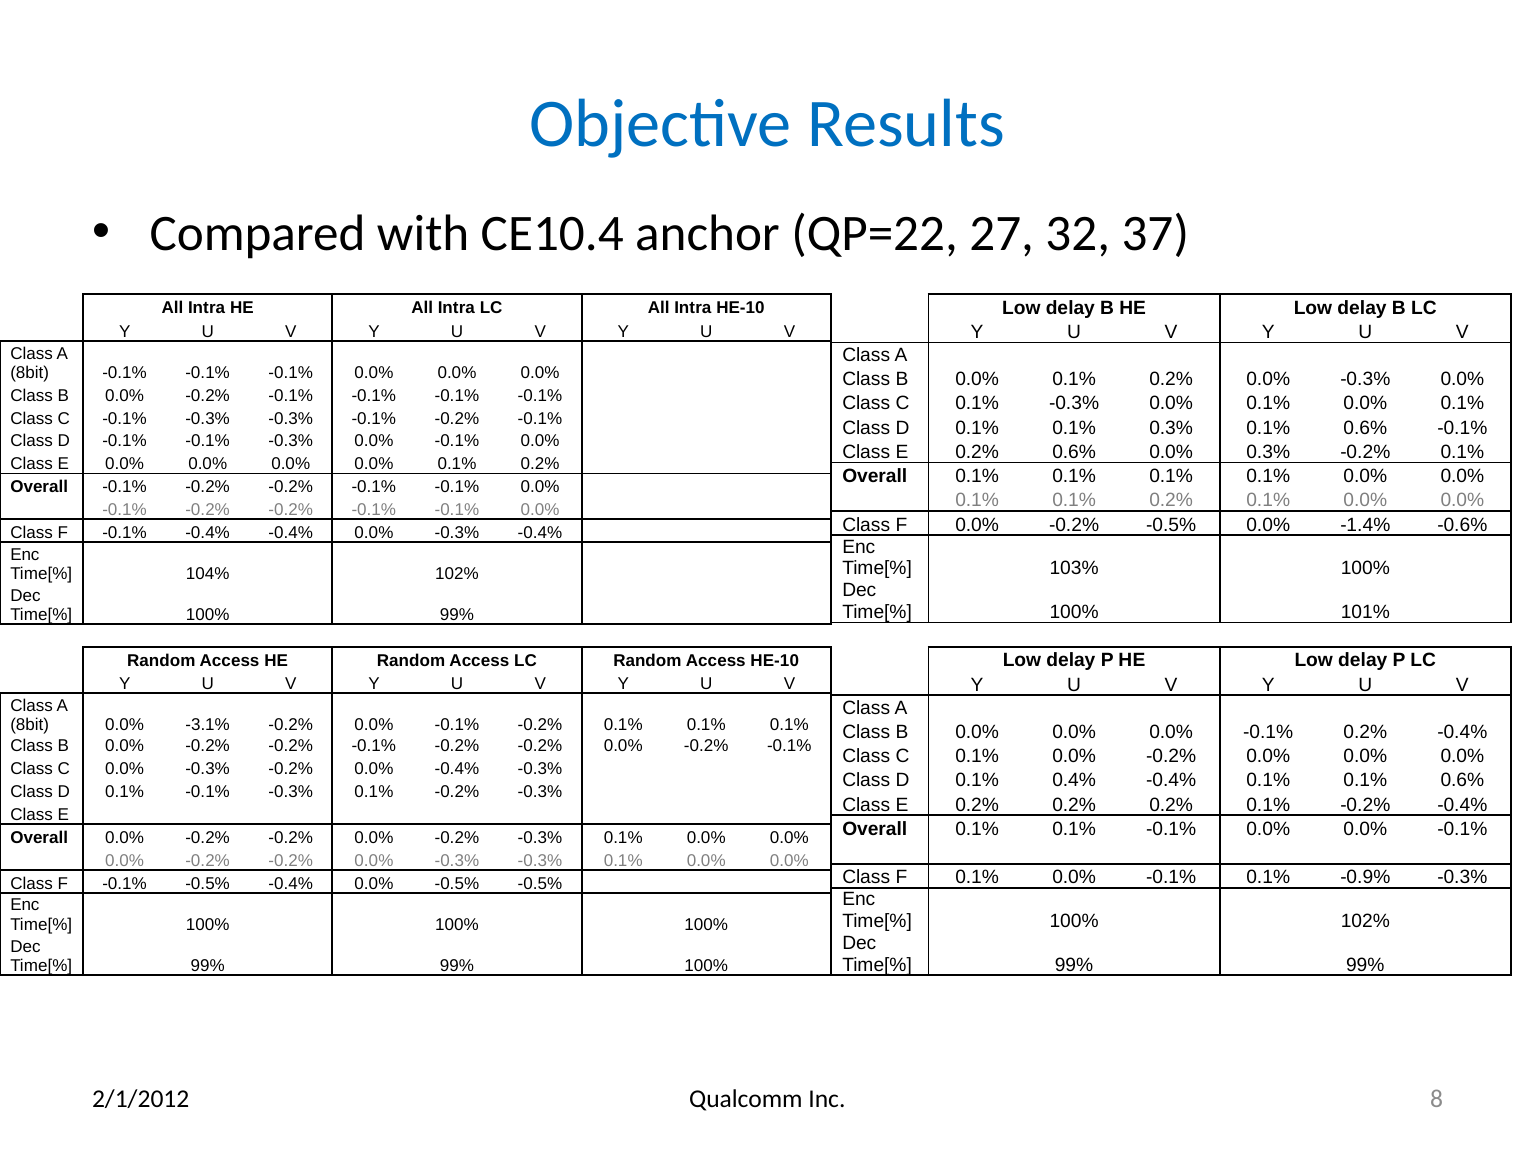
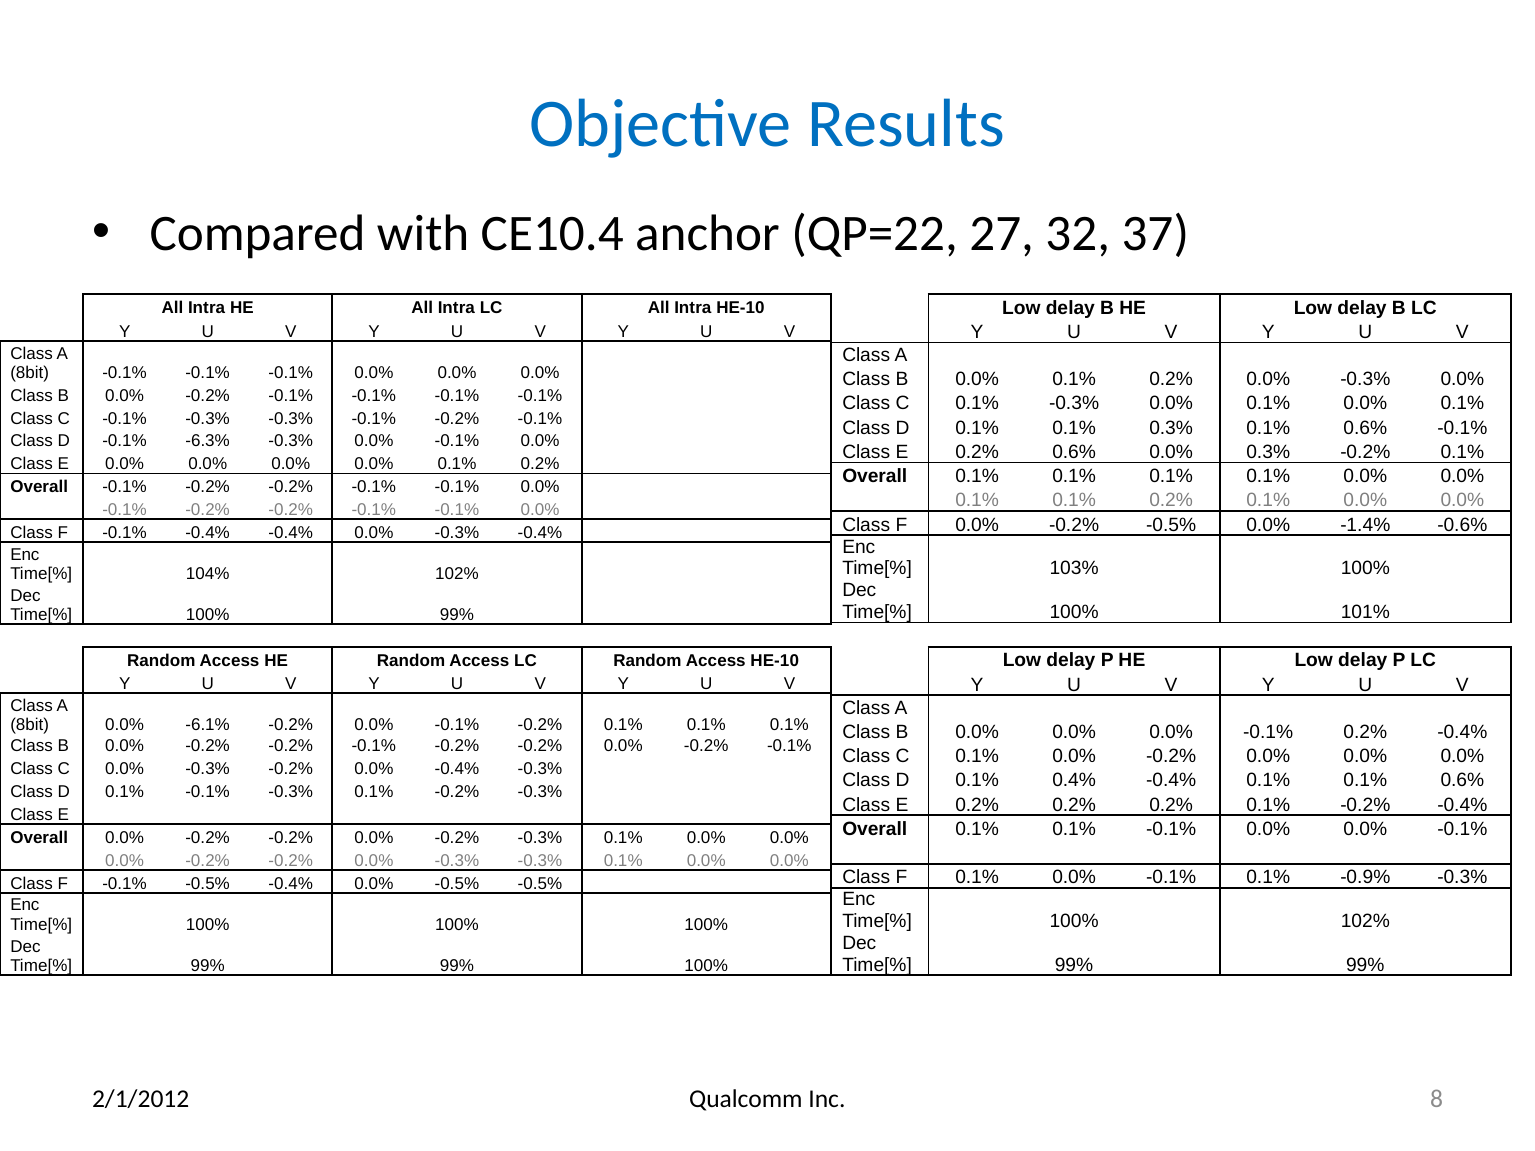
D -0.1% -0.1%: -0.1% -> -6.3%
-3.1%: -3.1% -> -6.1%
